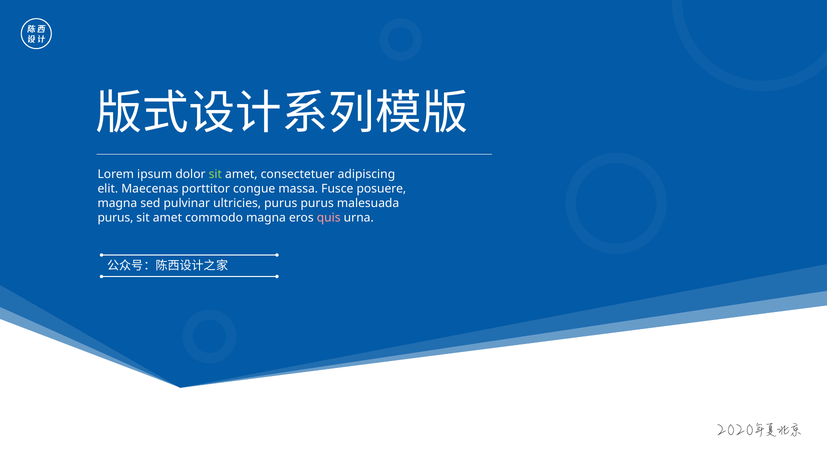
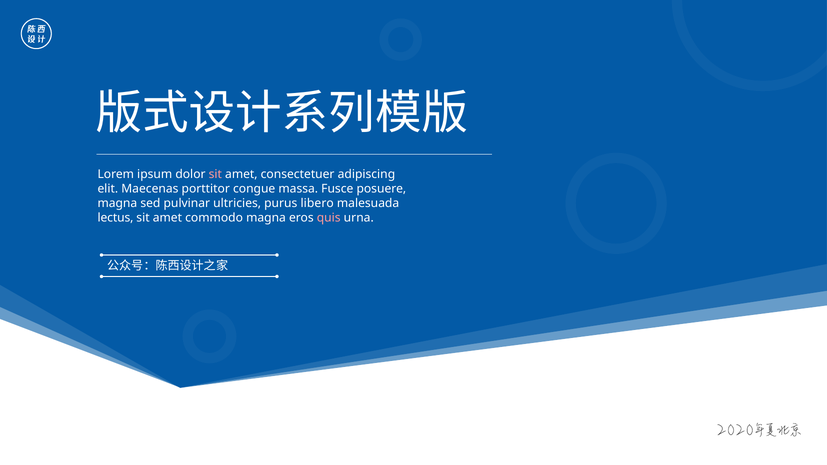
sit at (215, 175) colour: light green -> pink
purus purus: purus -> libero
purus at (115, 218): purus -> lectus
